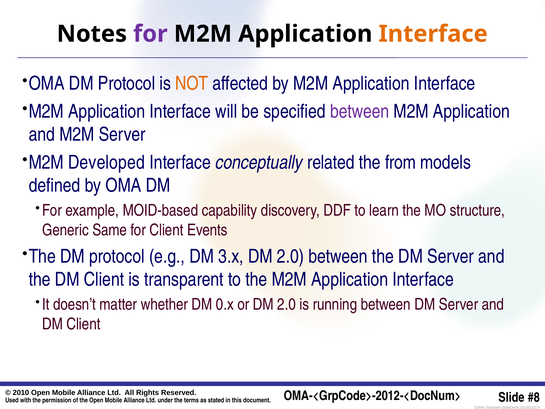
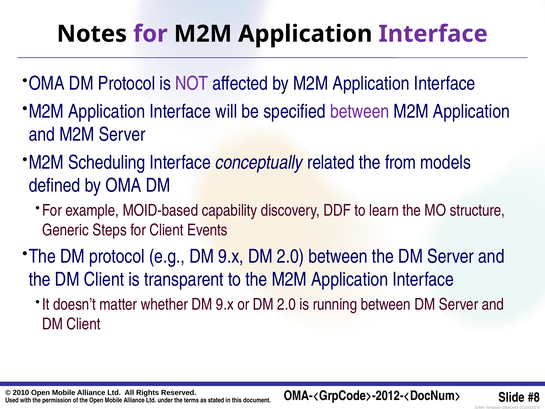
Interface at (433, 34) colour: orange -> purple
NOT colour: orange -> purple
Developed: Developed -> Scheduling
Same: Same -> Steps
e.g DM 3.x: 3.x -> 9.x
whether DM 0.x: 0.x -> 9.x
